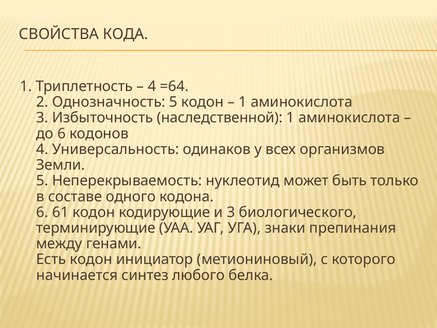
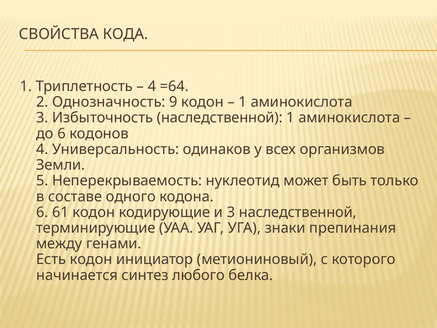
Однозначность 5: 5 -> 9
3 биологического: биологического -> наследственной
